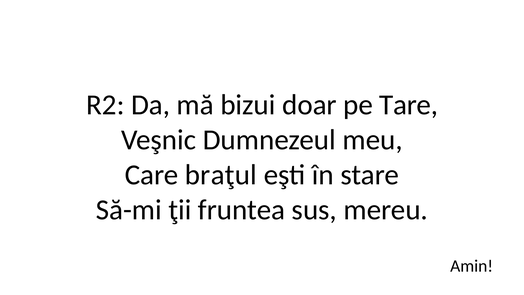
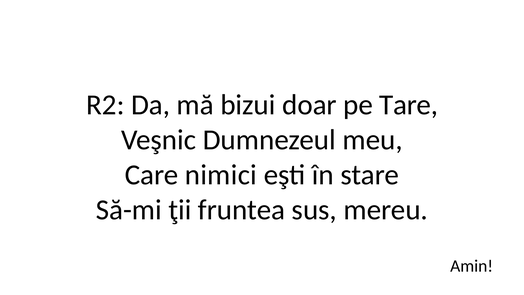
braţul: braţul -> nimici
